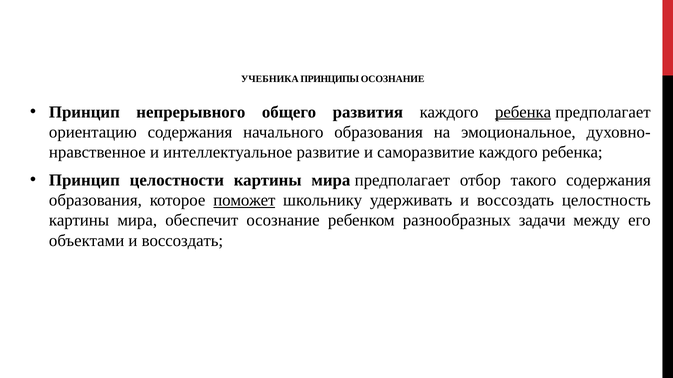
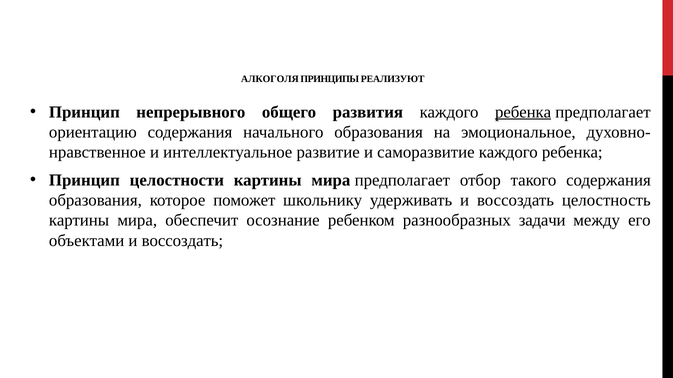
УЧЕБНИКА: УЧЕБНИКА -> АЛКОГОЛЯ
ПРИНЦИПЫ ОСОЗНАНИЕ: ОСОЗНАНИЕ -> РЕАЛИЗУЮТ
поможет underline: present -> none
